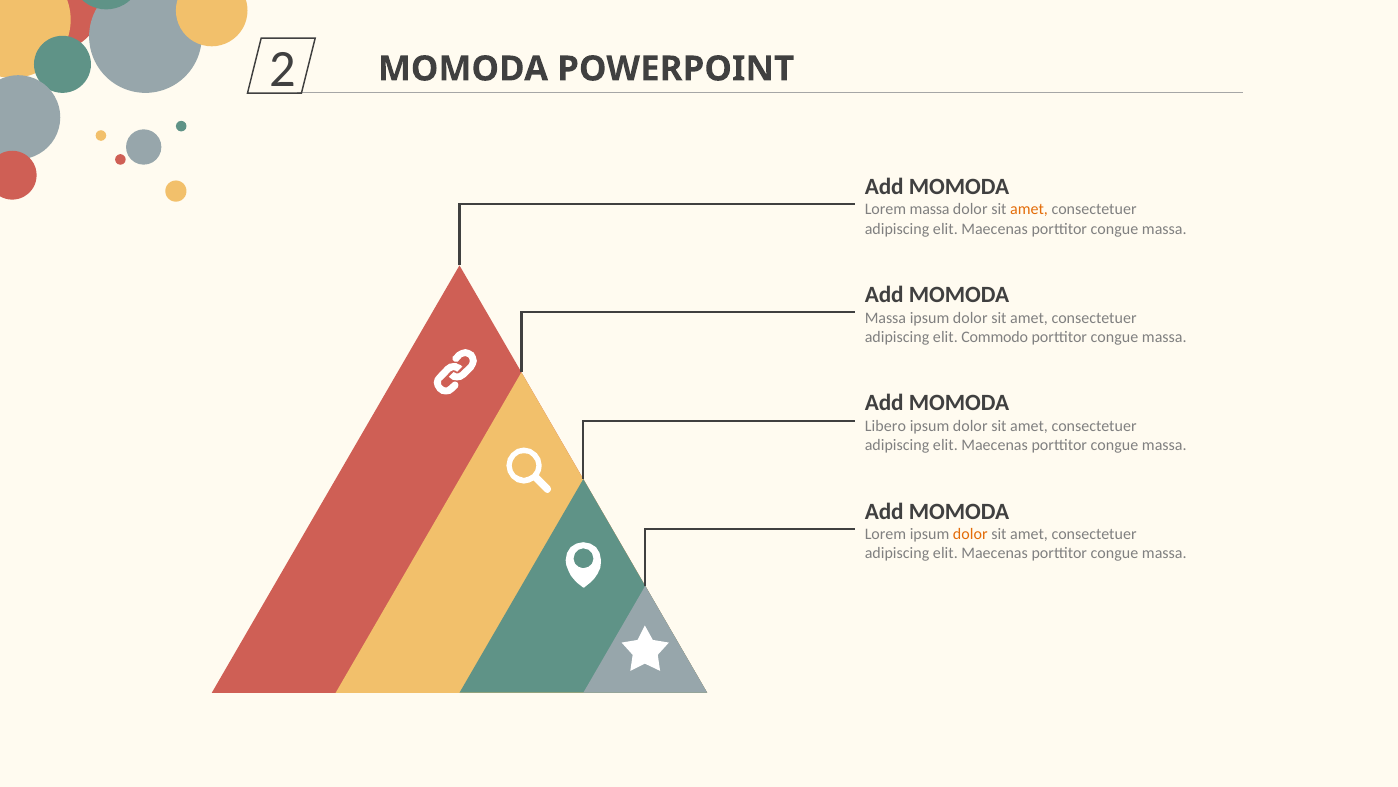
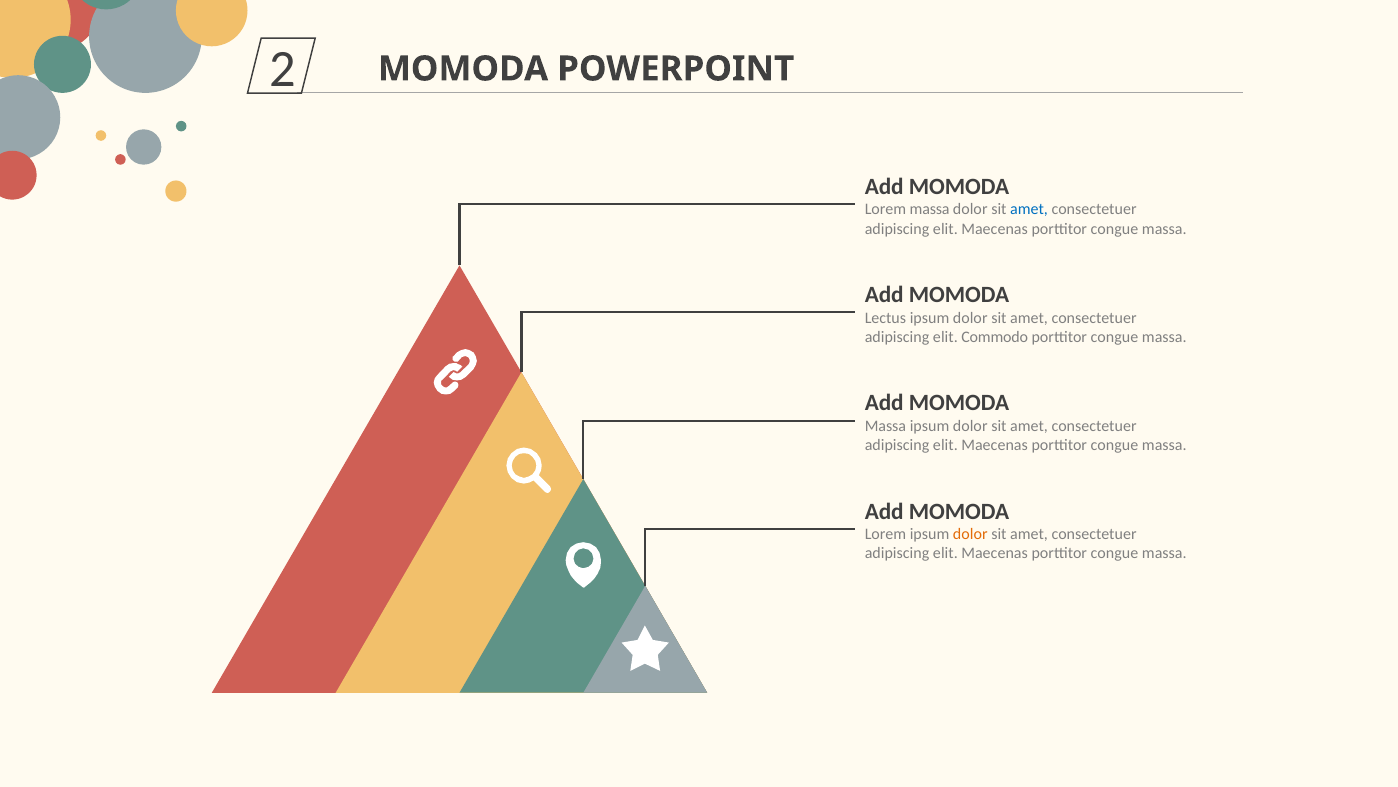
amet at (1029, 209) colour: orange -> blue
Massa at (885, 318): Massa -> Lectus
Libero at (885, 426): Libero -> Massa
